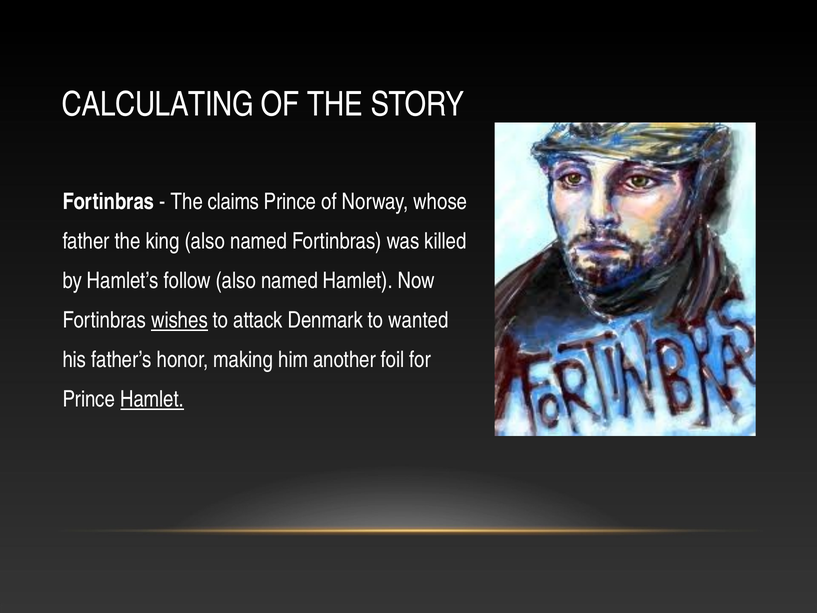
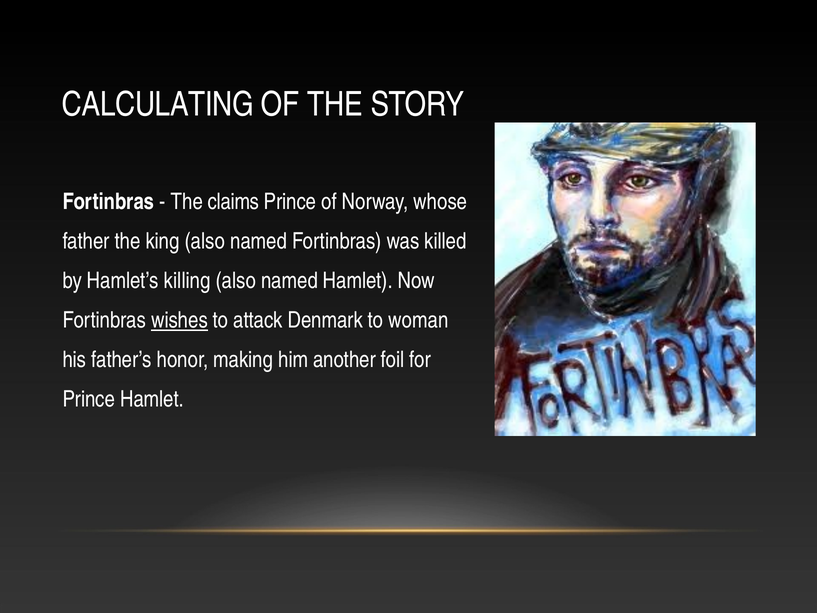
follow: follow -> killing
wanted: wanted -> woman
Hamlet at (152, 399) underline: present -> none
